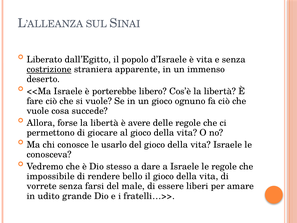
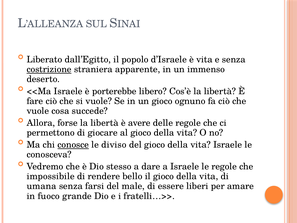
conosce underline: none -> present
usarlo: usarlo -> diviso
vorrete: vorrete -> umana
udito: udito -> fuoco
